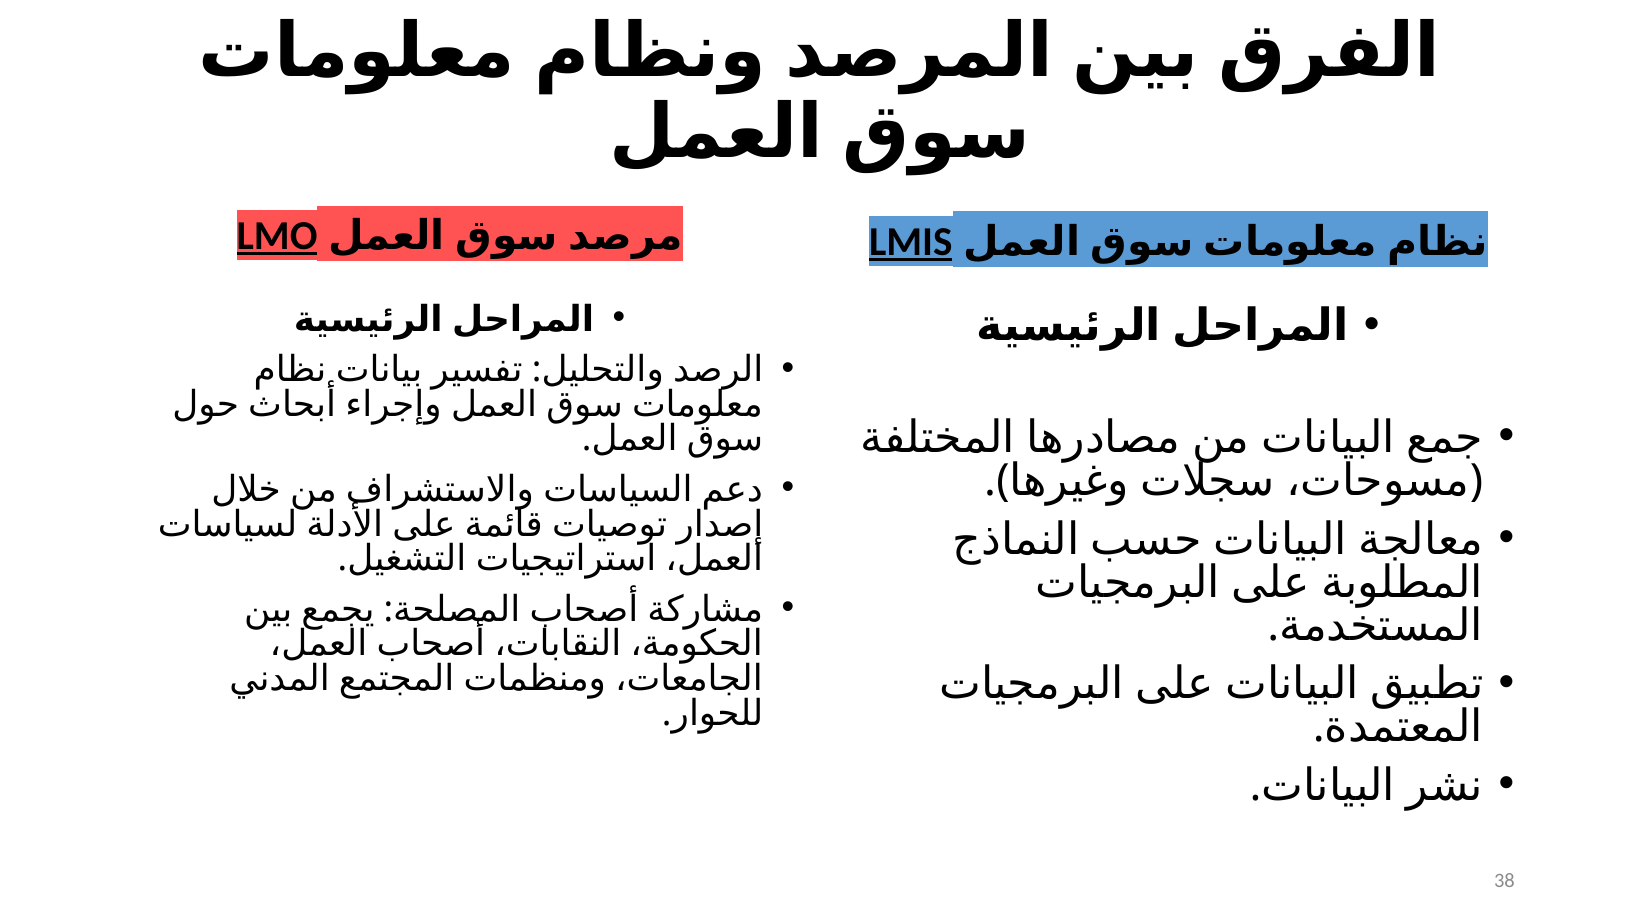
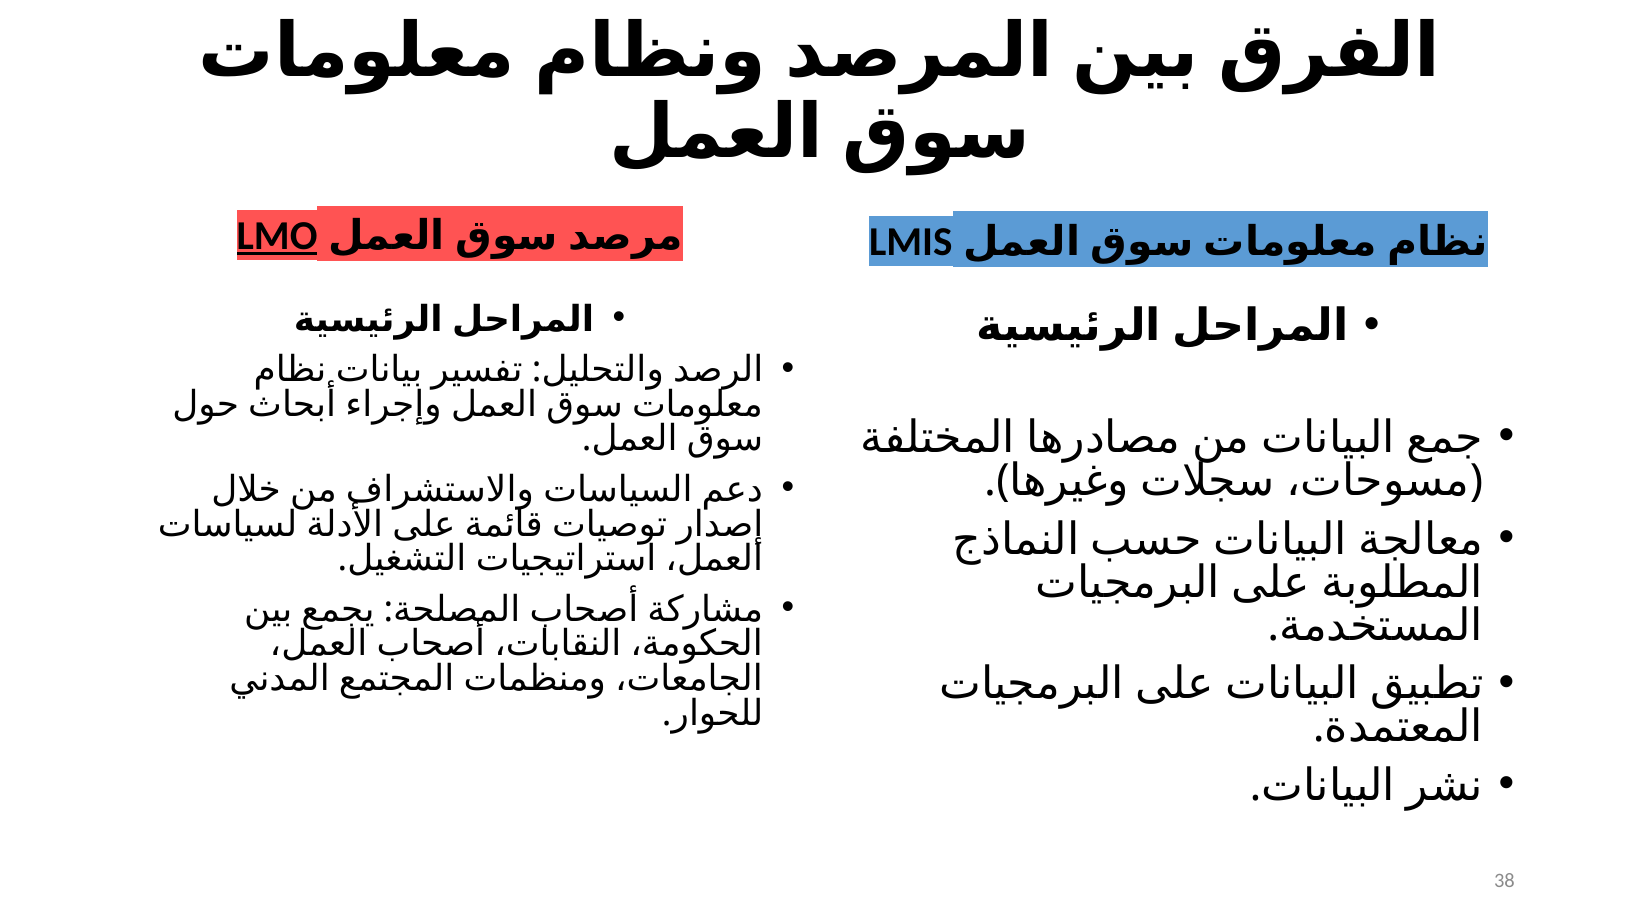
LMIS underline: present -> none
